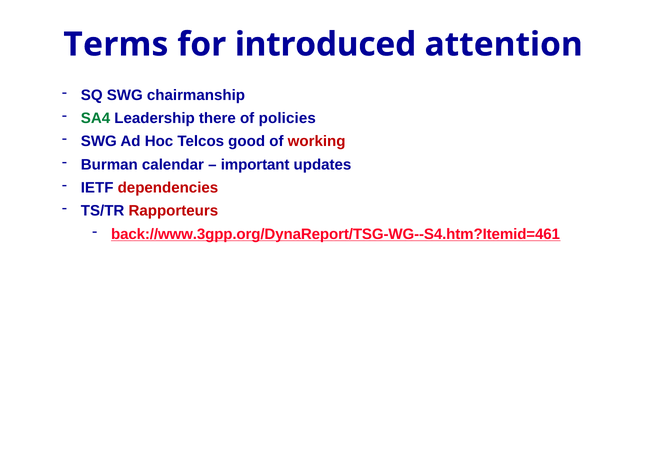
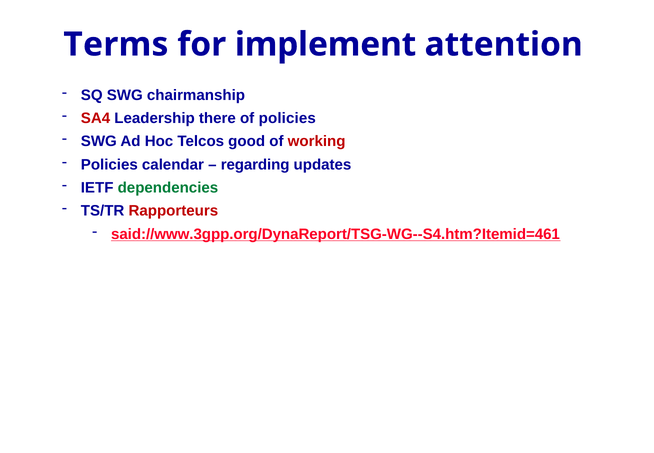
introduced: introduced -> implement
SA4 colour: green -> red
Burman at (109, 164): Burman -> Policies
important: important -> regarding
dependencies colour: red -> green
back://www.3gpp.org/DynaReport/TSG-WG--S4.htm?Itemid=461: back://www.3gpp.org/DynaReport/TSG-WG--S4.htm?Itemid=461 -> said://www.3gpp.org/DynaReport/TSG-WG--S4.htm?Itemid=461
